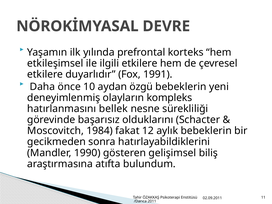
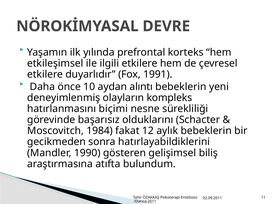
özgü: özgü -> alıntı
bellek: bellek -> biçimi
